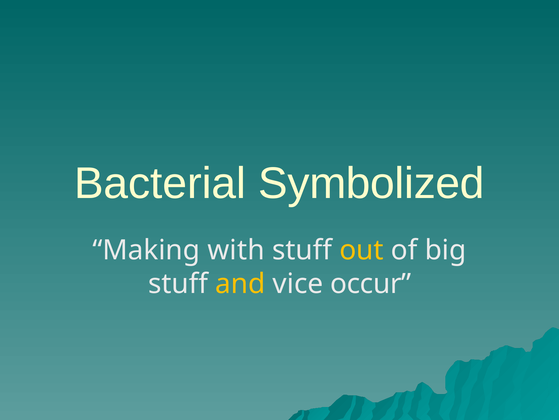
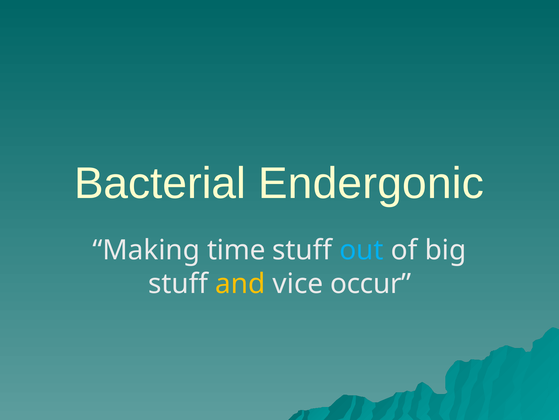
Symbolized: Symbolized -> Endergonic
with: with -> time
out colour: yellow -> light blue
